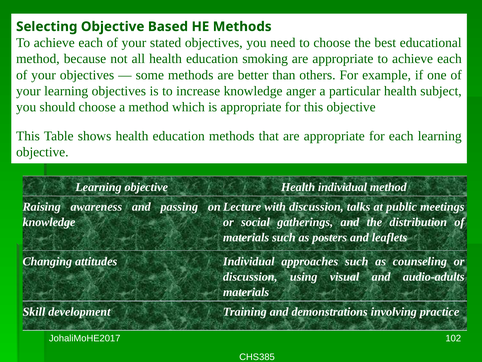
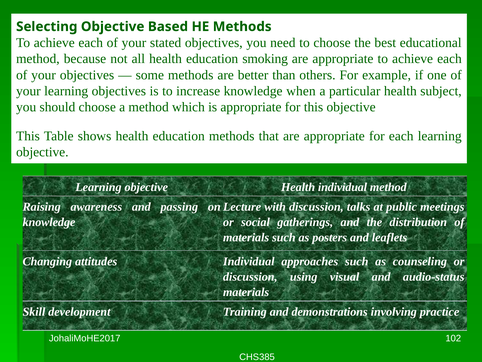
anger: anger -> when
audio-adults: audio-adults -> audio-status
